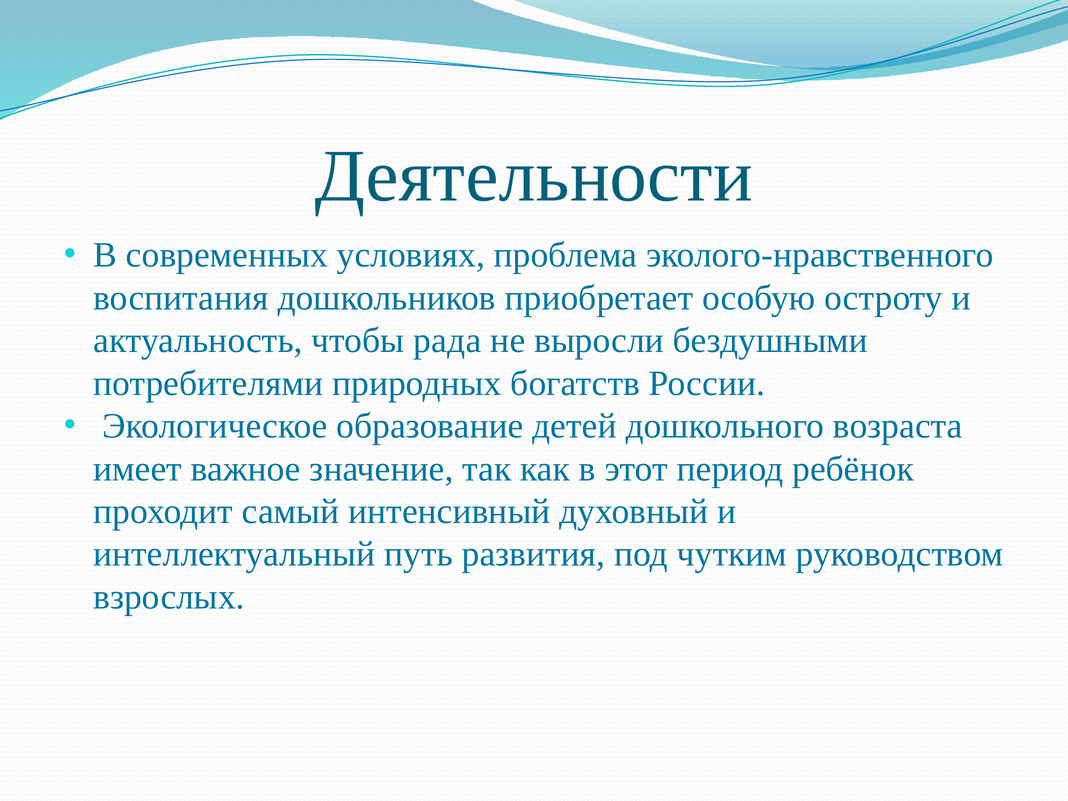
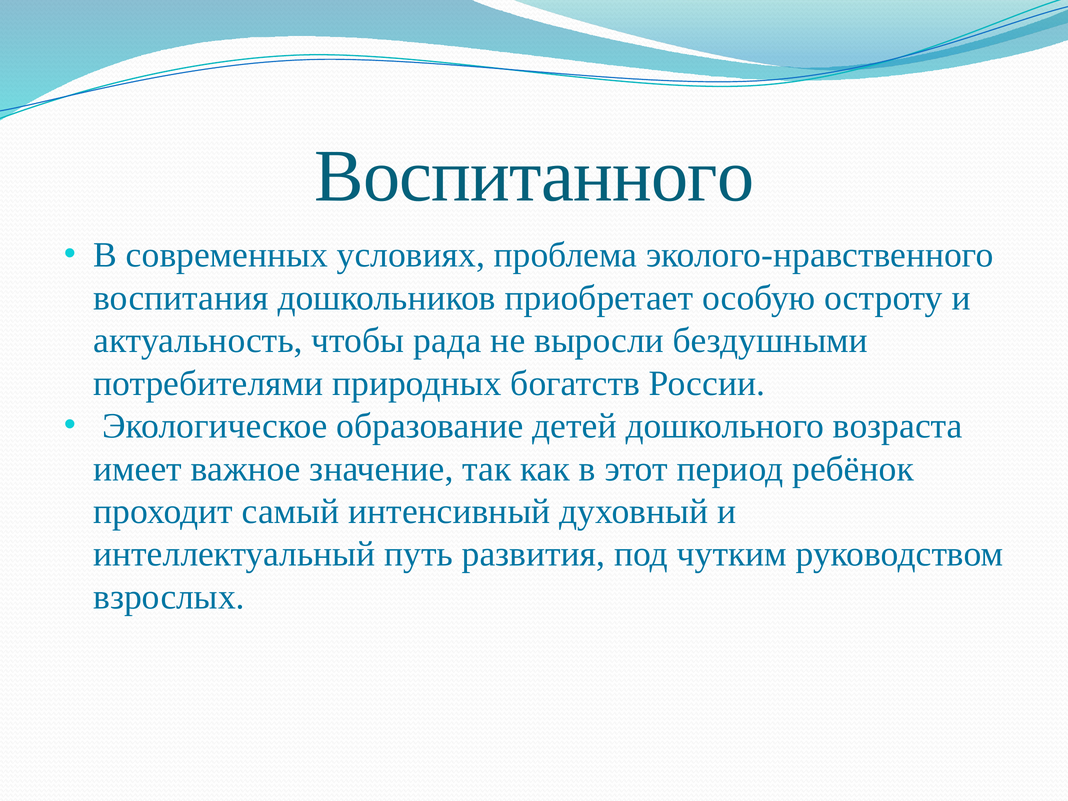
Деятельности: Деятельности -> Воспитанного
